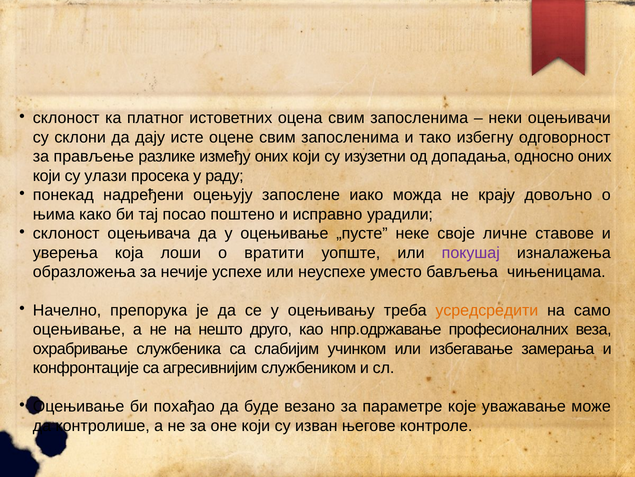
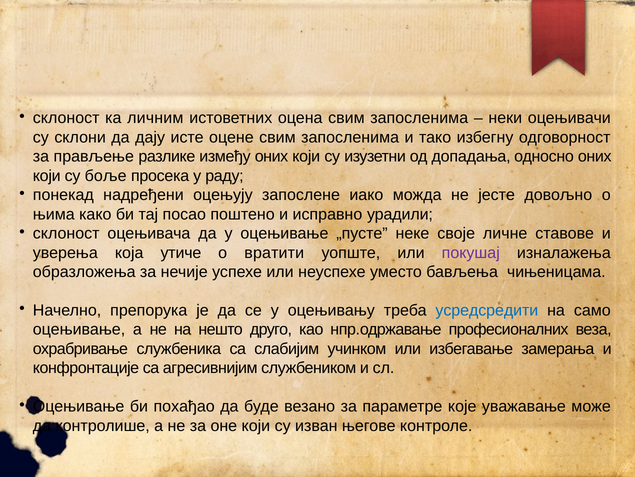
платног: платног -> личним
улази: улази -> боље
крају: крају -> јесте
лоши: лоши -> утиче
усредсредити colour: orange -> blue
